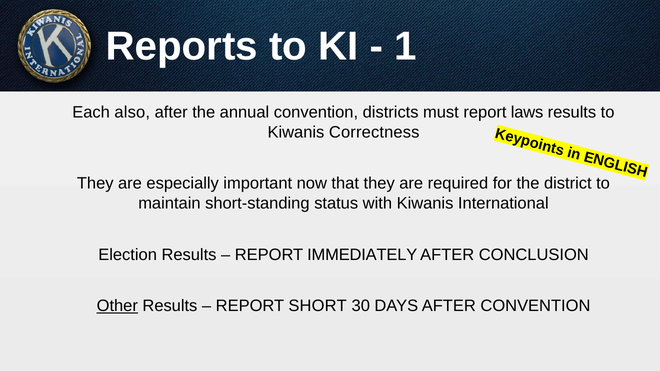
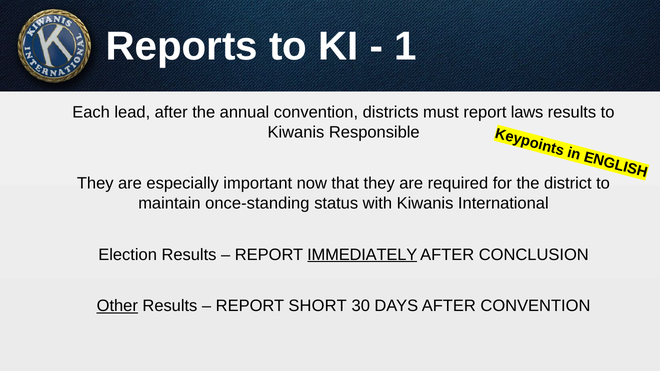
also: also -> lead
Correctness: Correctness -> Responsible
short-standing: short-standing -> once-standing
IMMEDIATELY underline: none -> present
